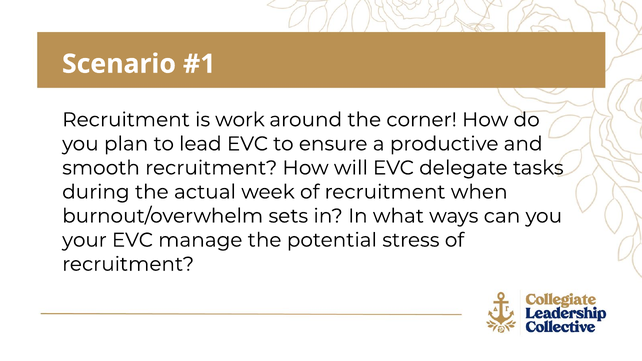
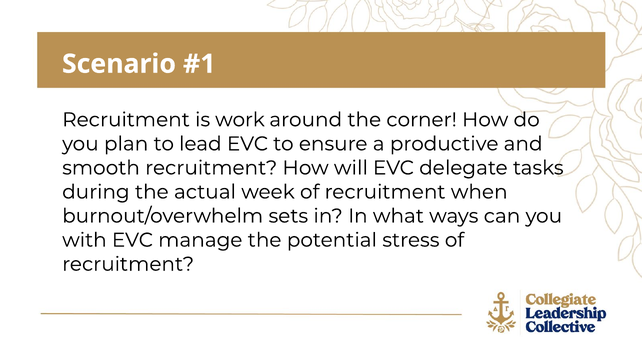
your: your -> with
